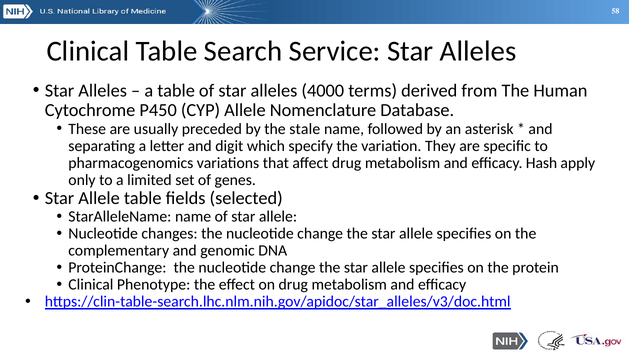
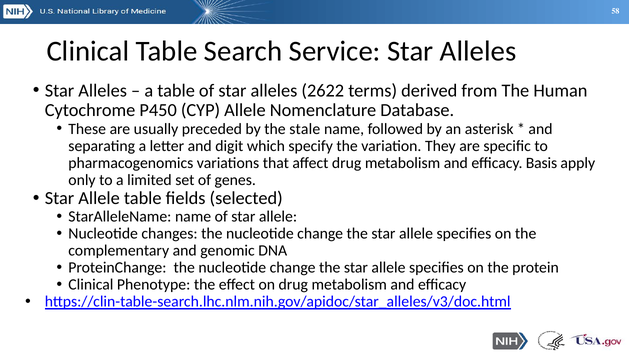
4000: 4000 -> 2622
Hash: Hash -> Basis
